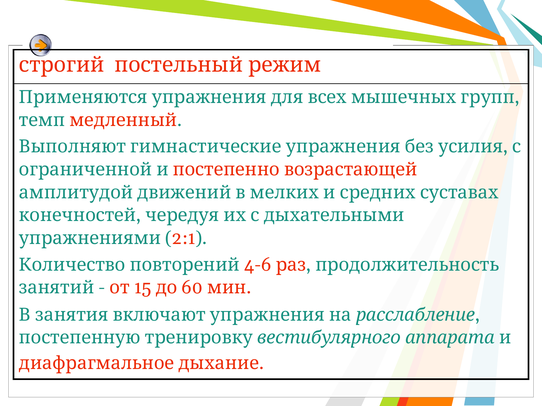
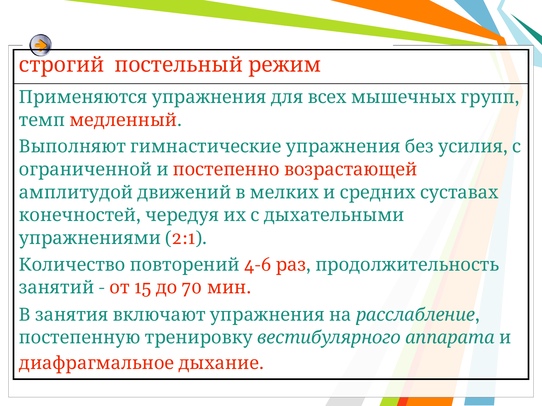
60: 60 -> 70
